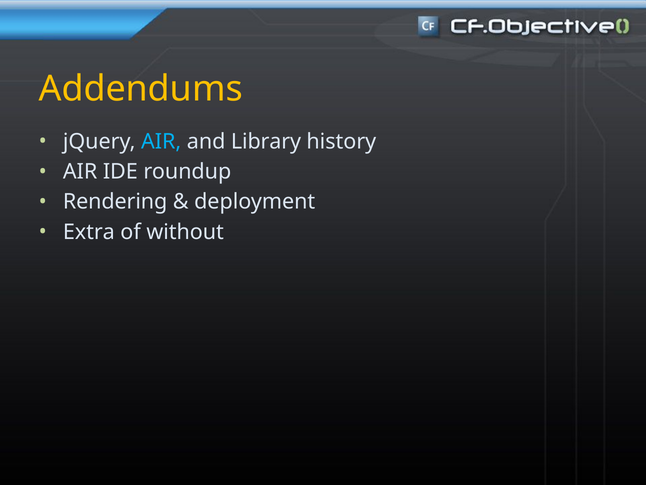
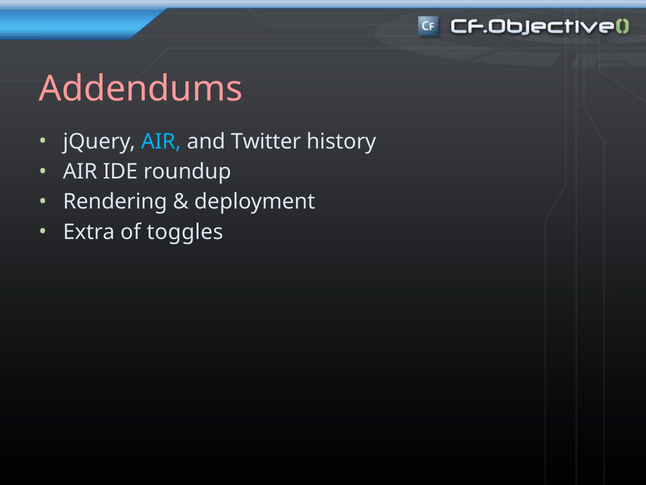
Addendums colour: yellow -> pink
Library: Library -> Twitter
without: without -> toggles
